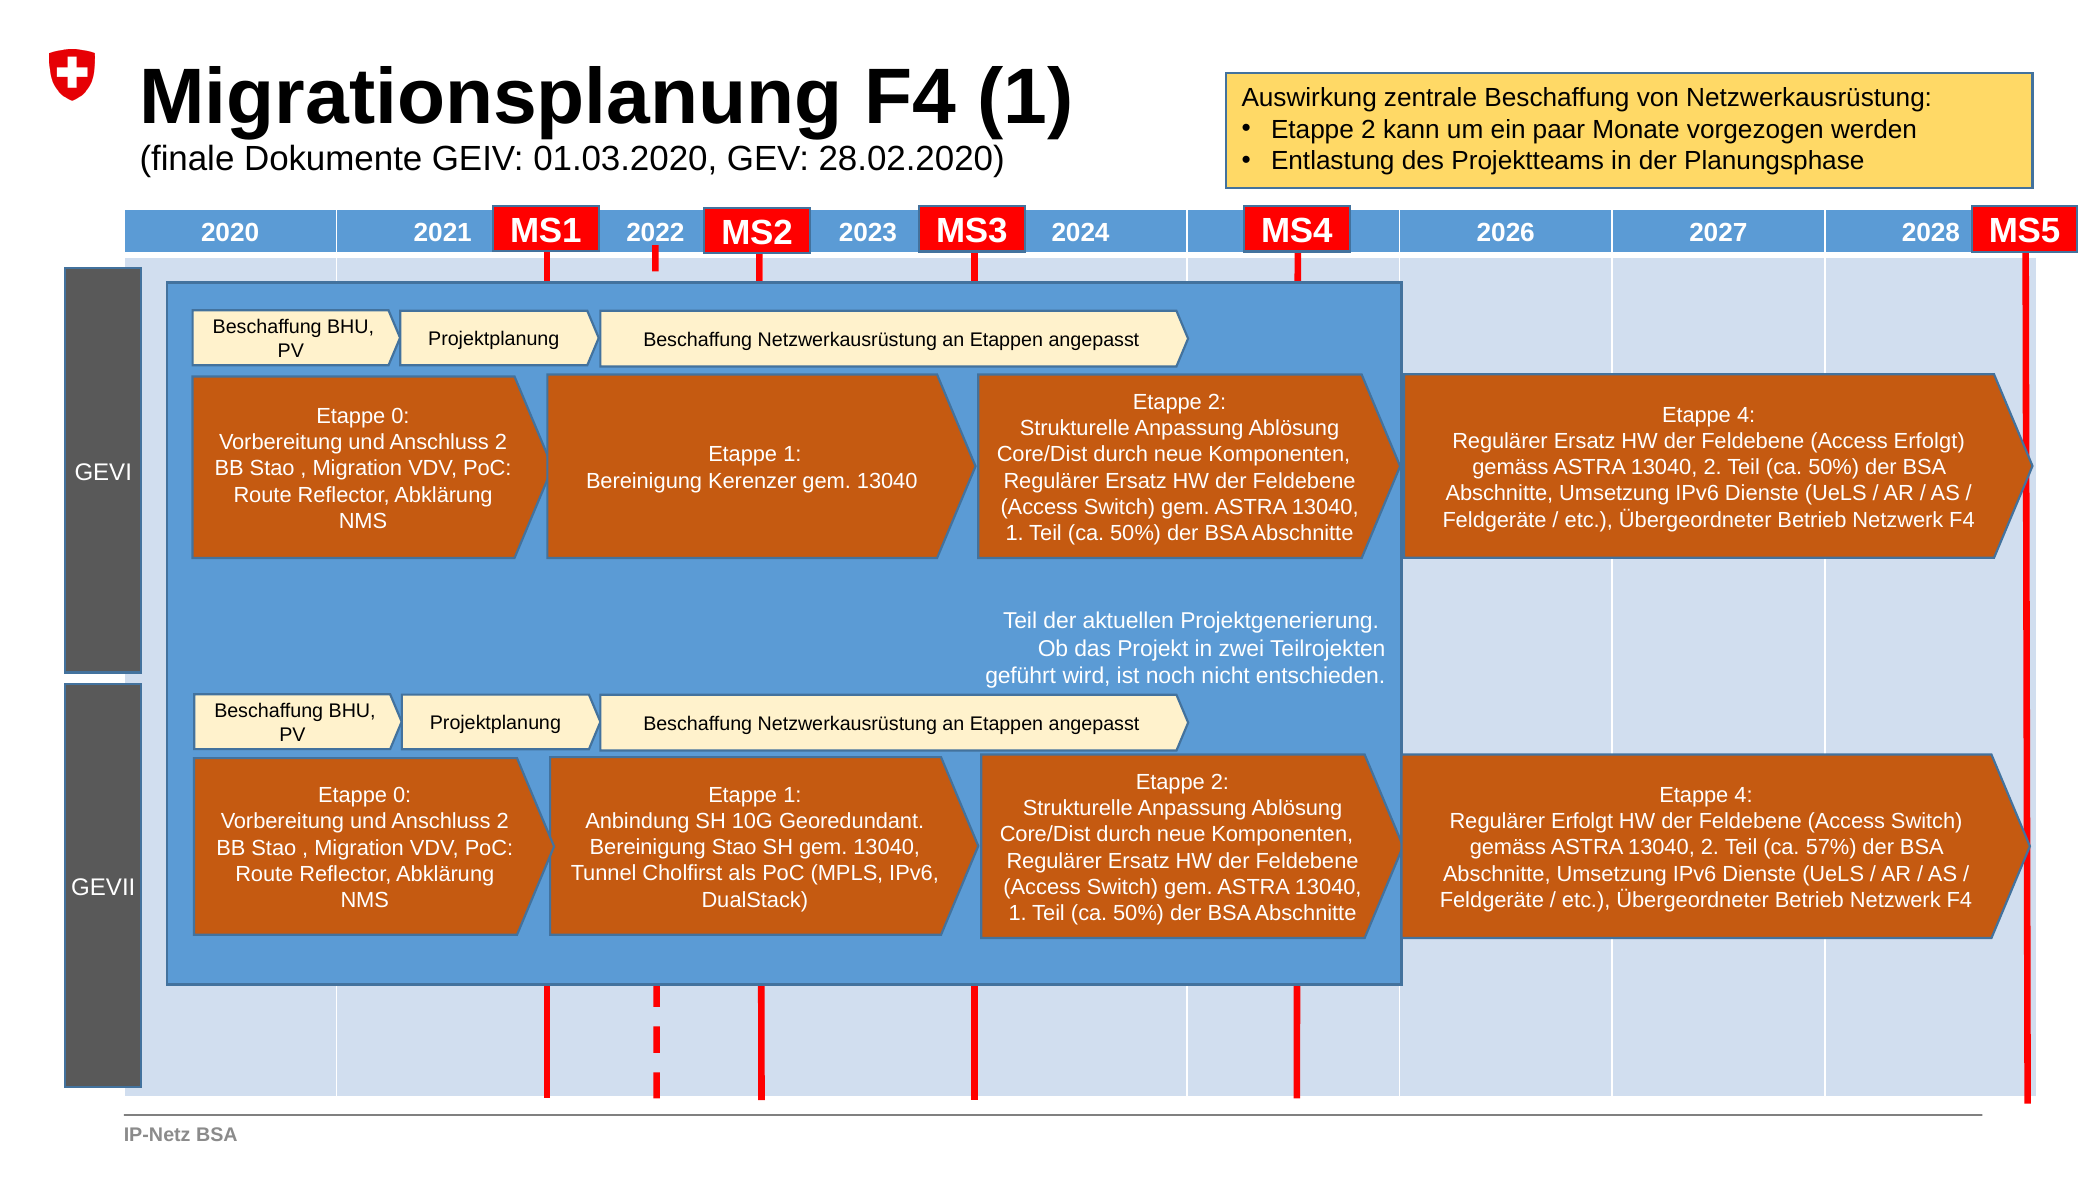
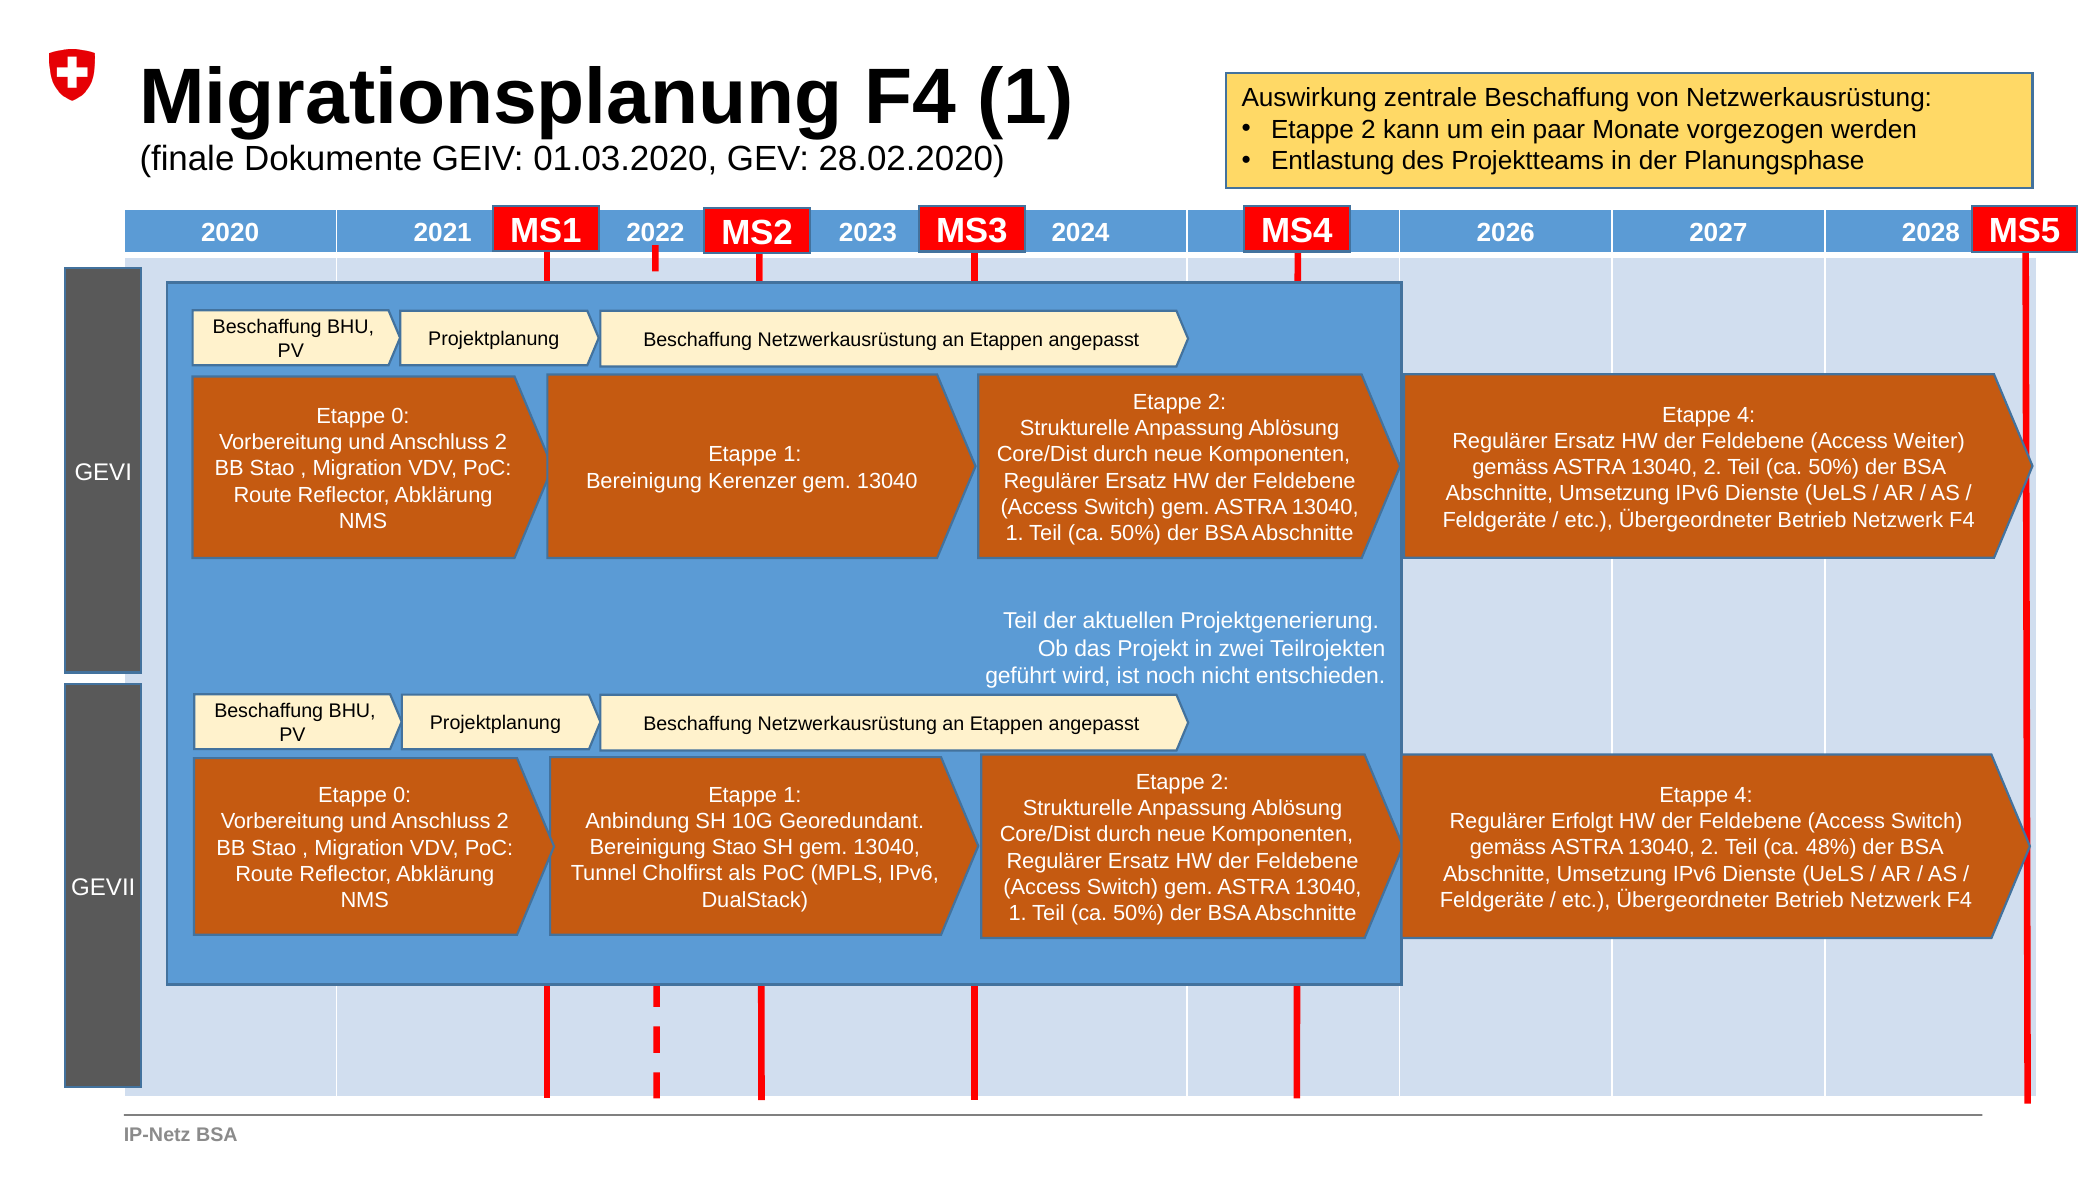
Access Erfolgt: Erfolgt -> Weiter
57%: 57% -> 48%
